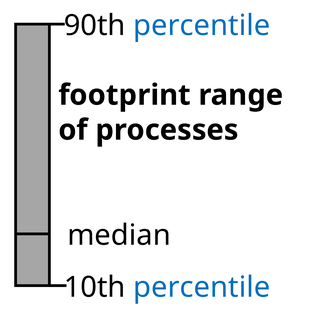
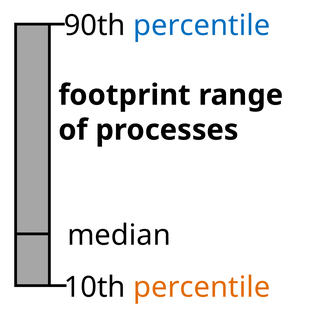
percentile at (202, 287) colour: blue -> orange
